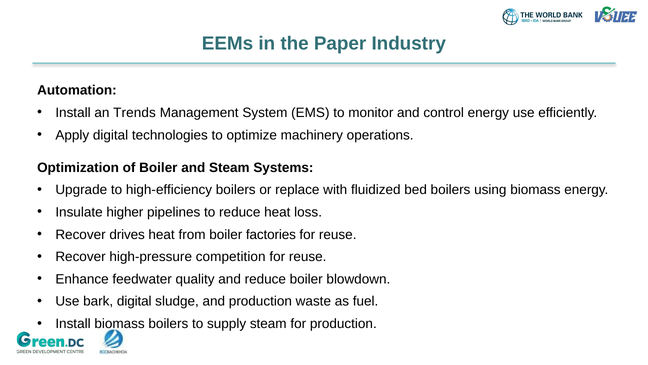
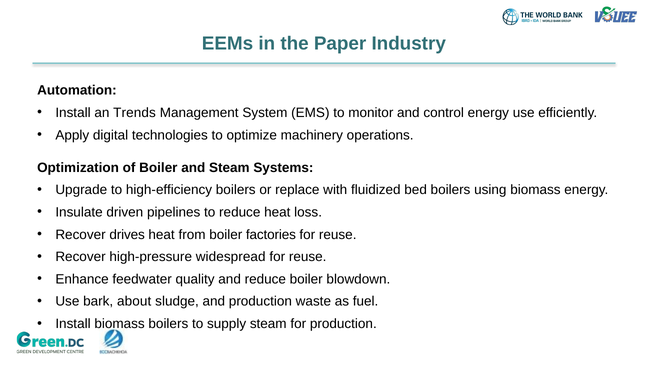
higher: higher -> driven
competition: competition -> widespread
bark digital: digital -> about
